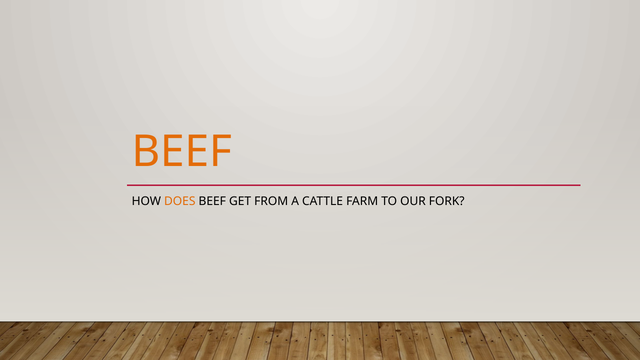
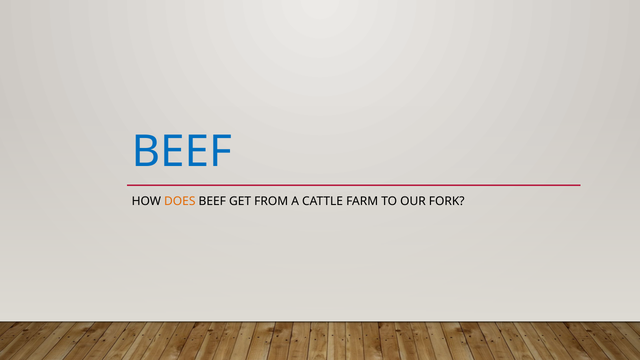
BEEF at (182, 151) colour: orange -> blue
